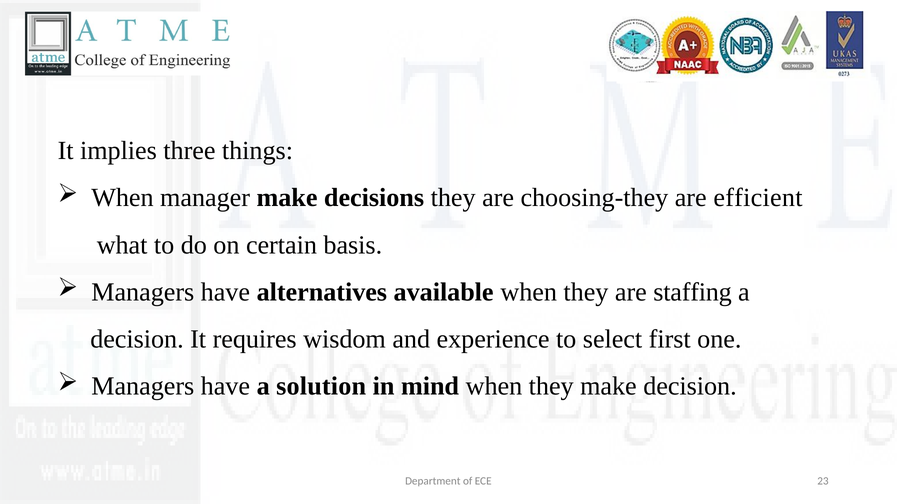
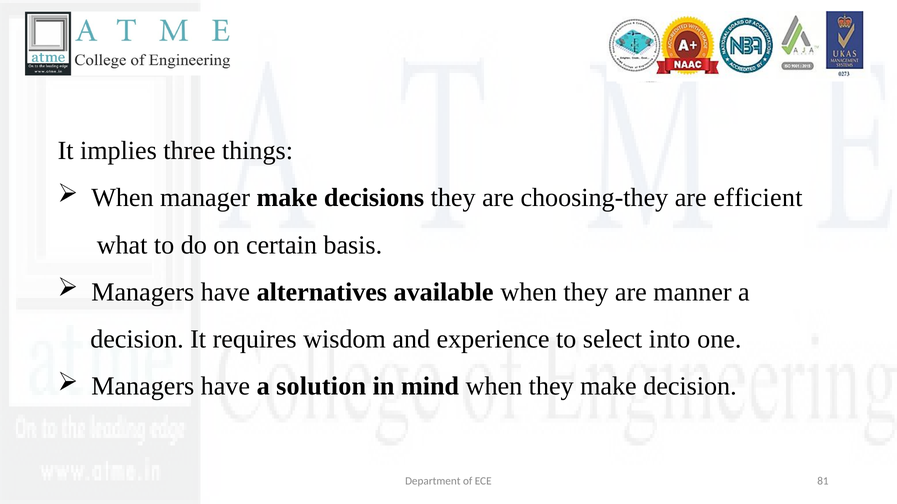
staffing: staffing -> manner
first: first -> into
23: 23 -> 81
